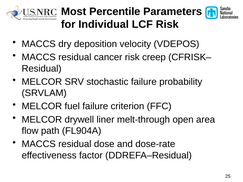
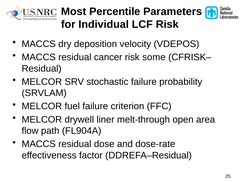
creep: creep -> some
